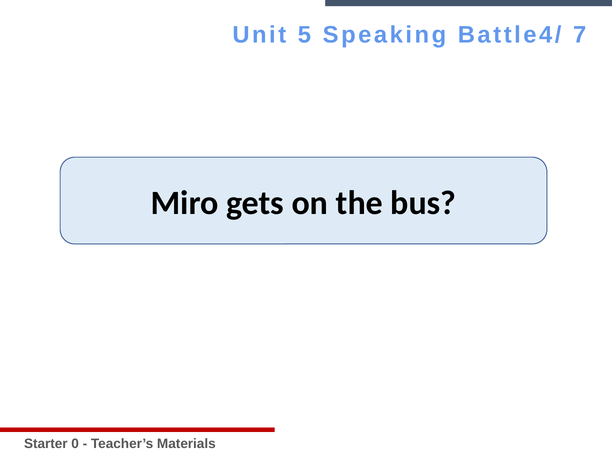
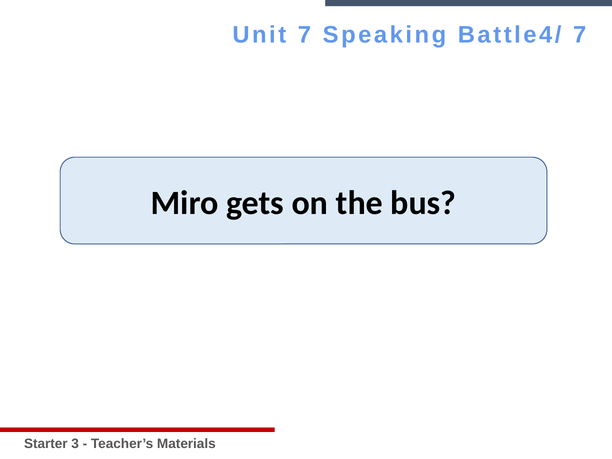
Unit 5: 5 -> 7
0: 0 -> 3
